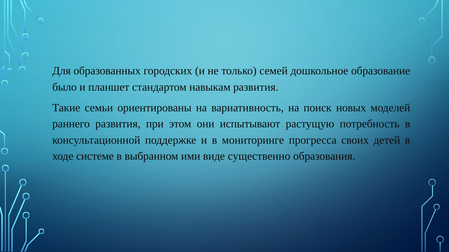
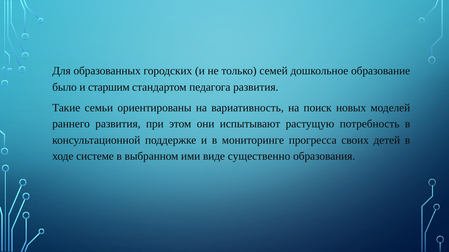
планшет: планшет -> старшим
навыкам: навыкам -> педагога
